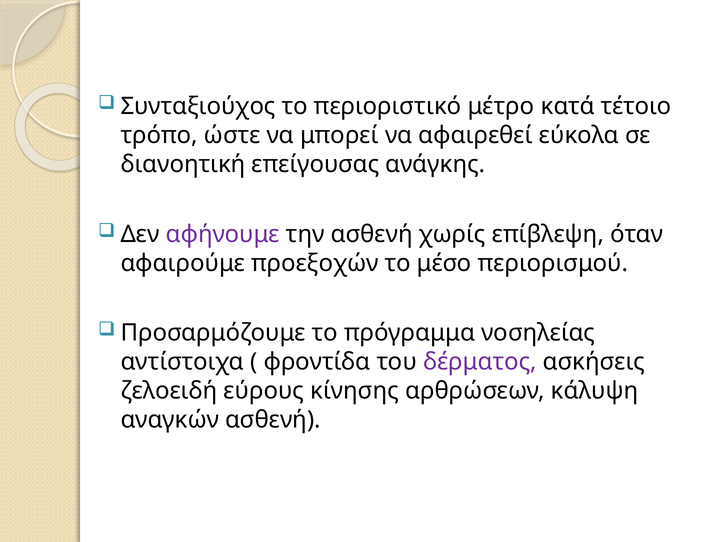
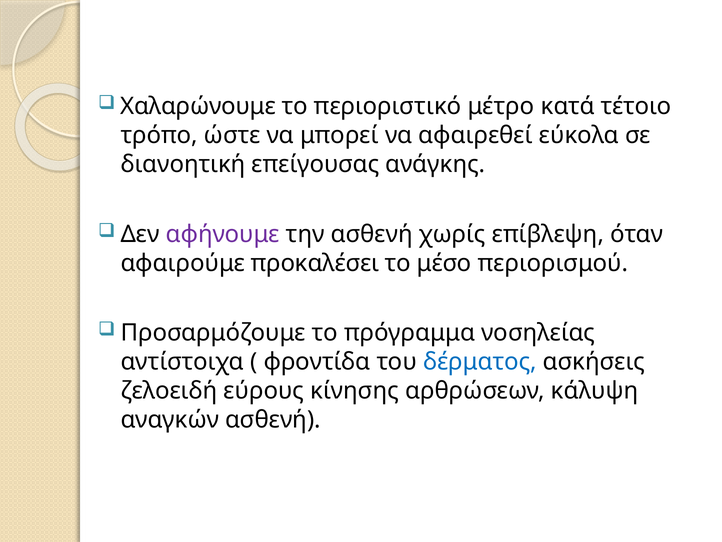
Συνταξιούχος: Συνταξιούχος -> Χαλαρώνουμε
προεξοχών: προεξοχών -> προκαλέσει
δέρματος colour: purple -> blue
